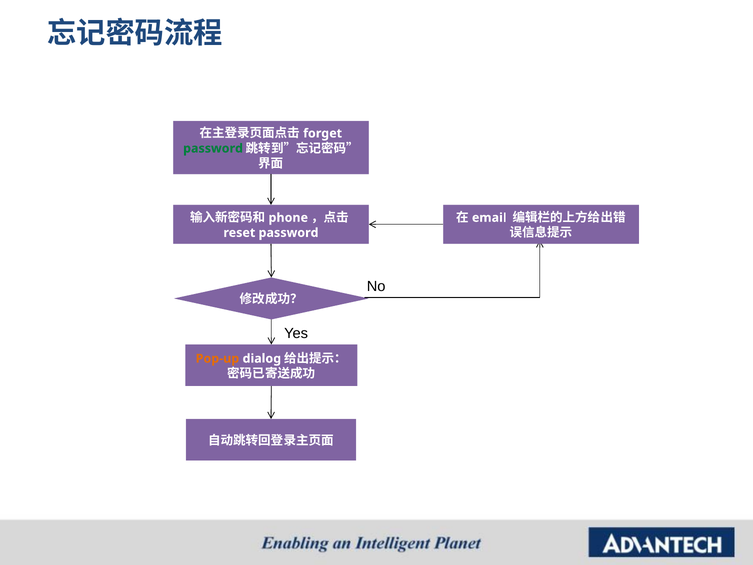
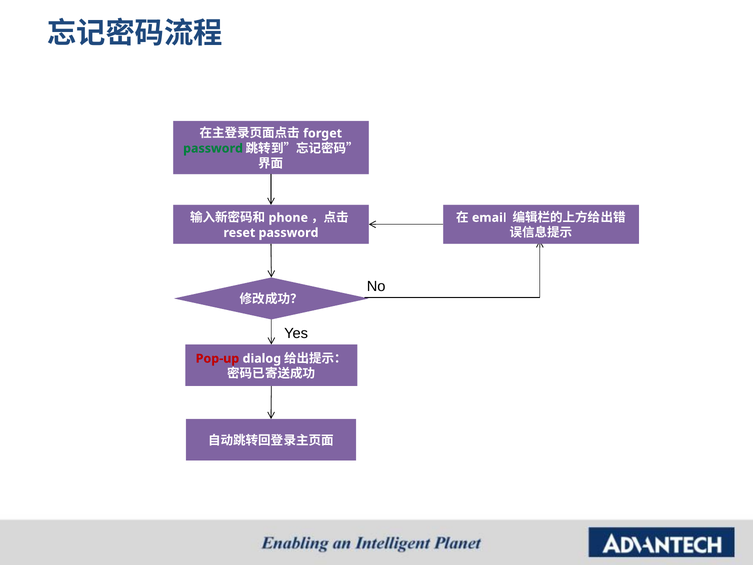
Pop-up colour: orange -> red
